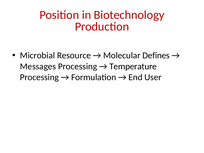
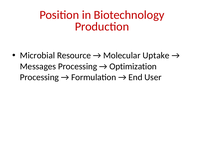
Defines: Defines -> Uptake
Temperature: Temperature -> Optimization
